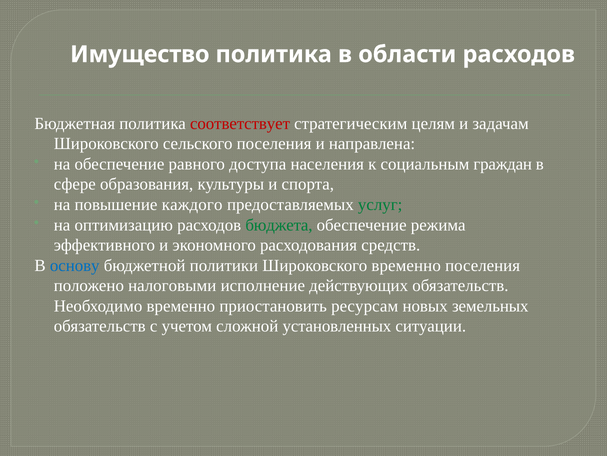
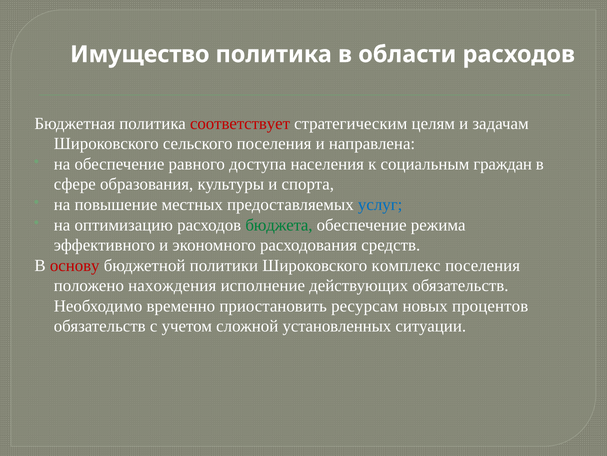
каждого: каждого -> местных
услуг colour: green -> blue
основу colour: blue -> red
Широковского временно: временно -> комплекс
налоговыми: налоговыми -> нахождения
земельных: земельных -> процентов
